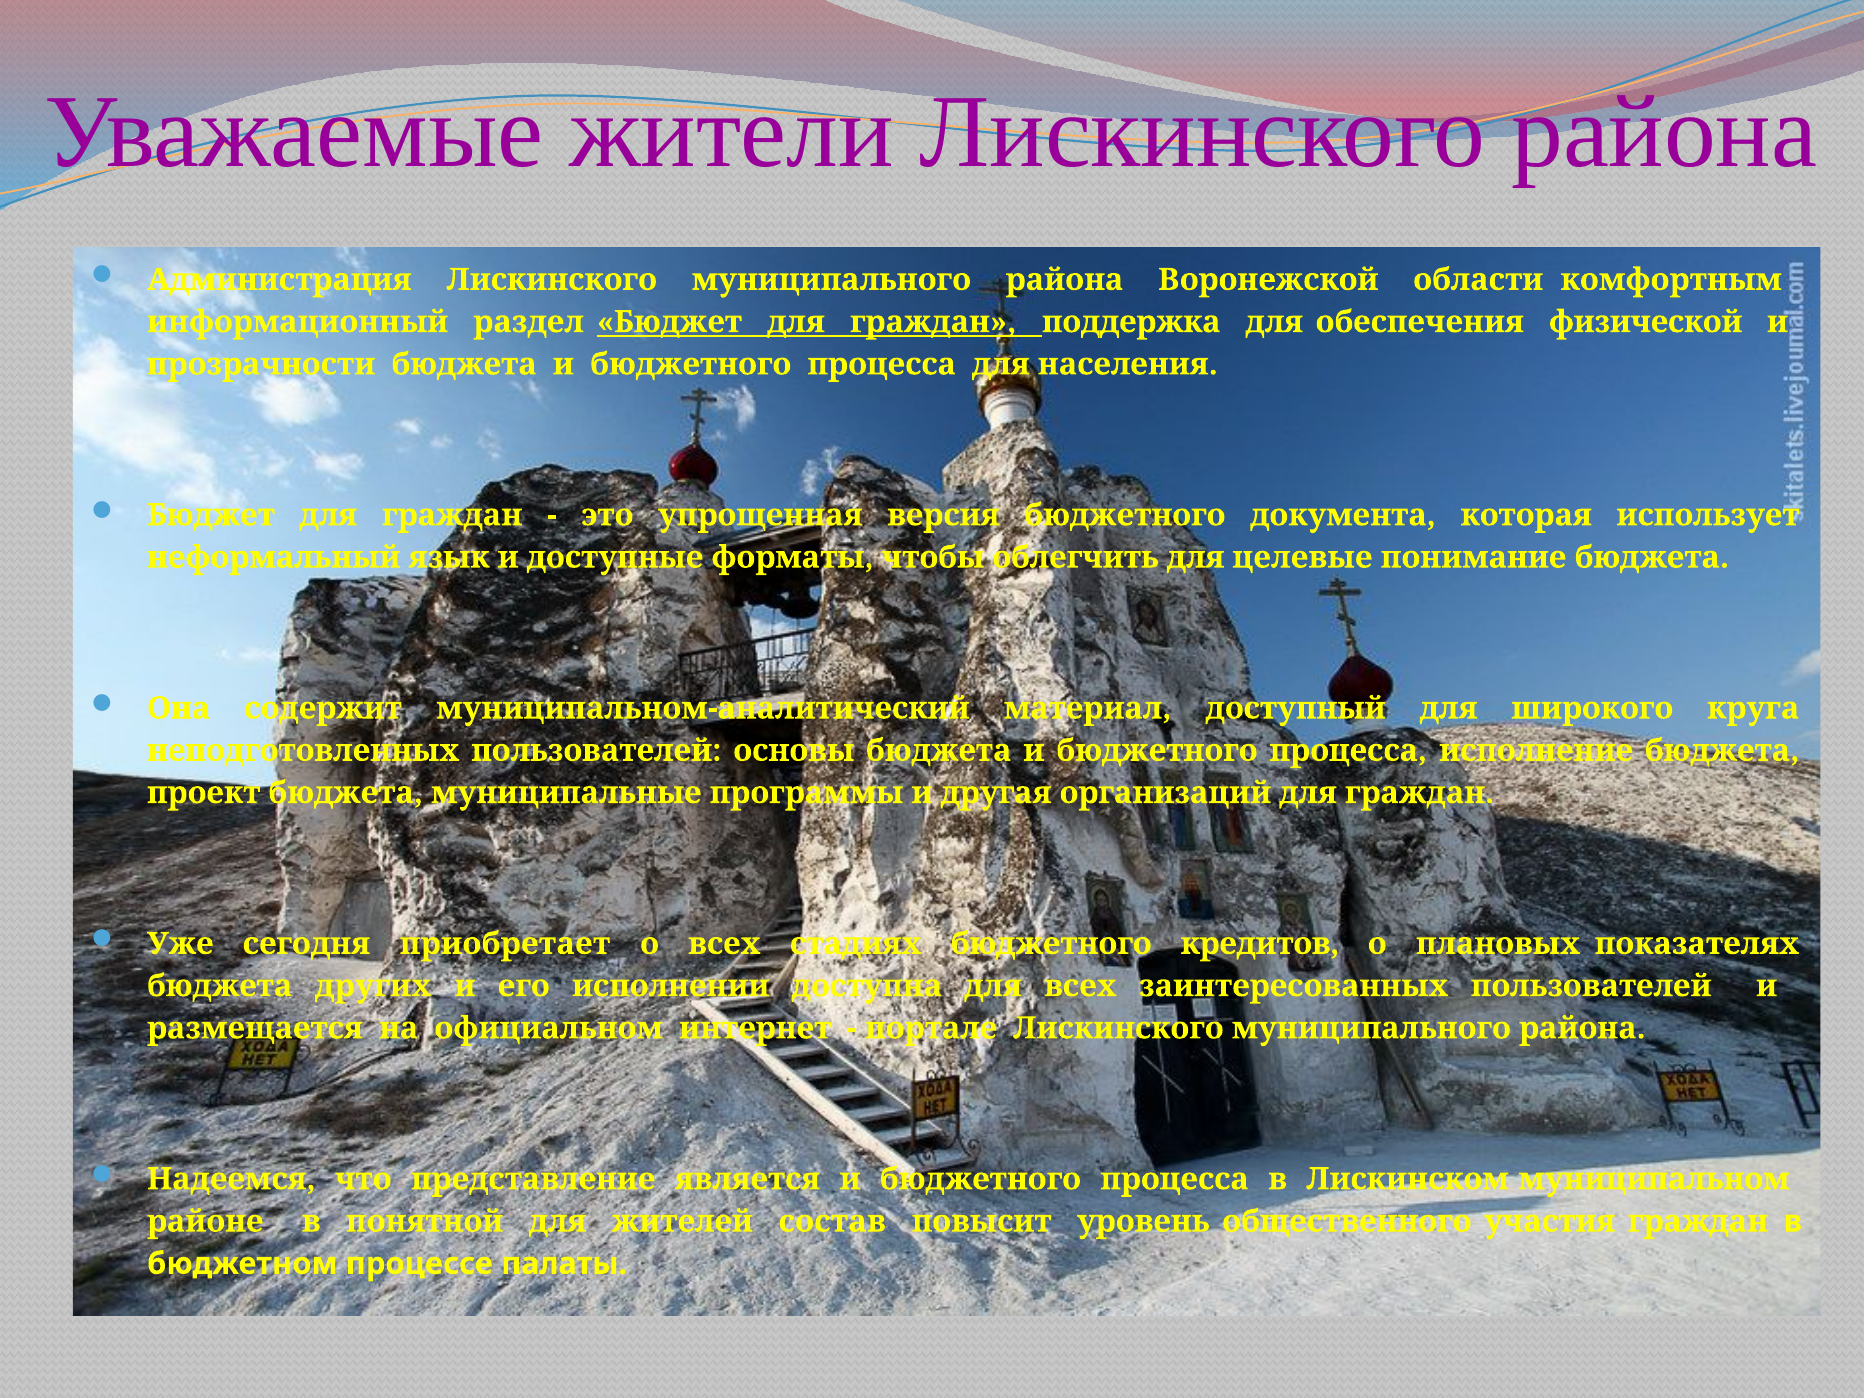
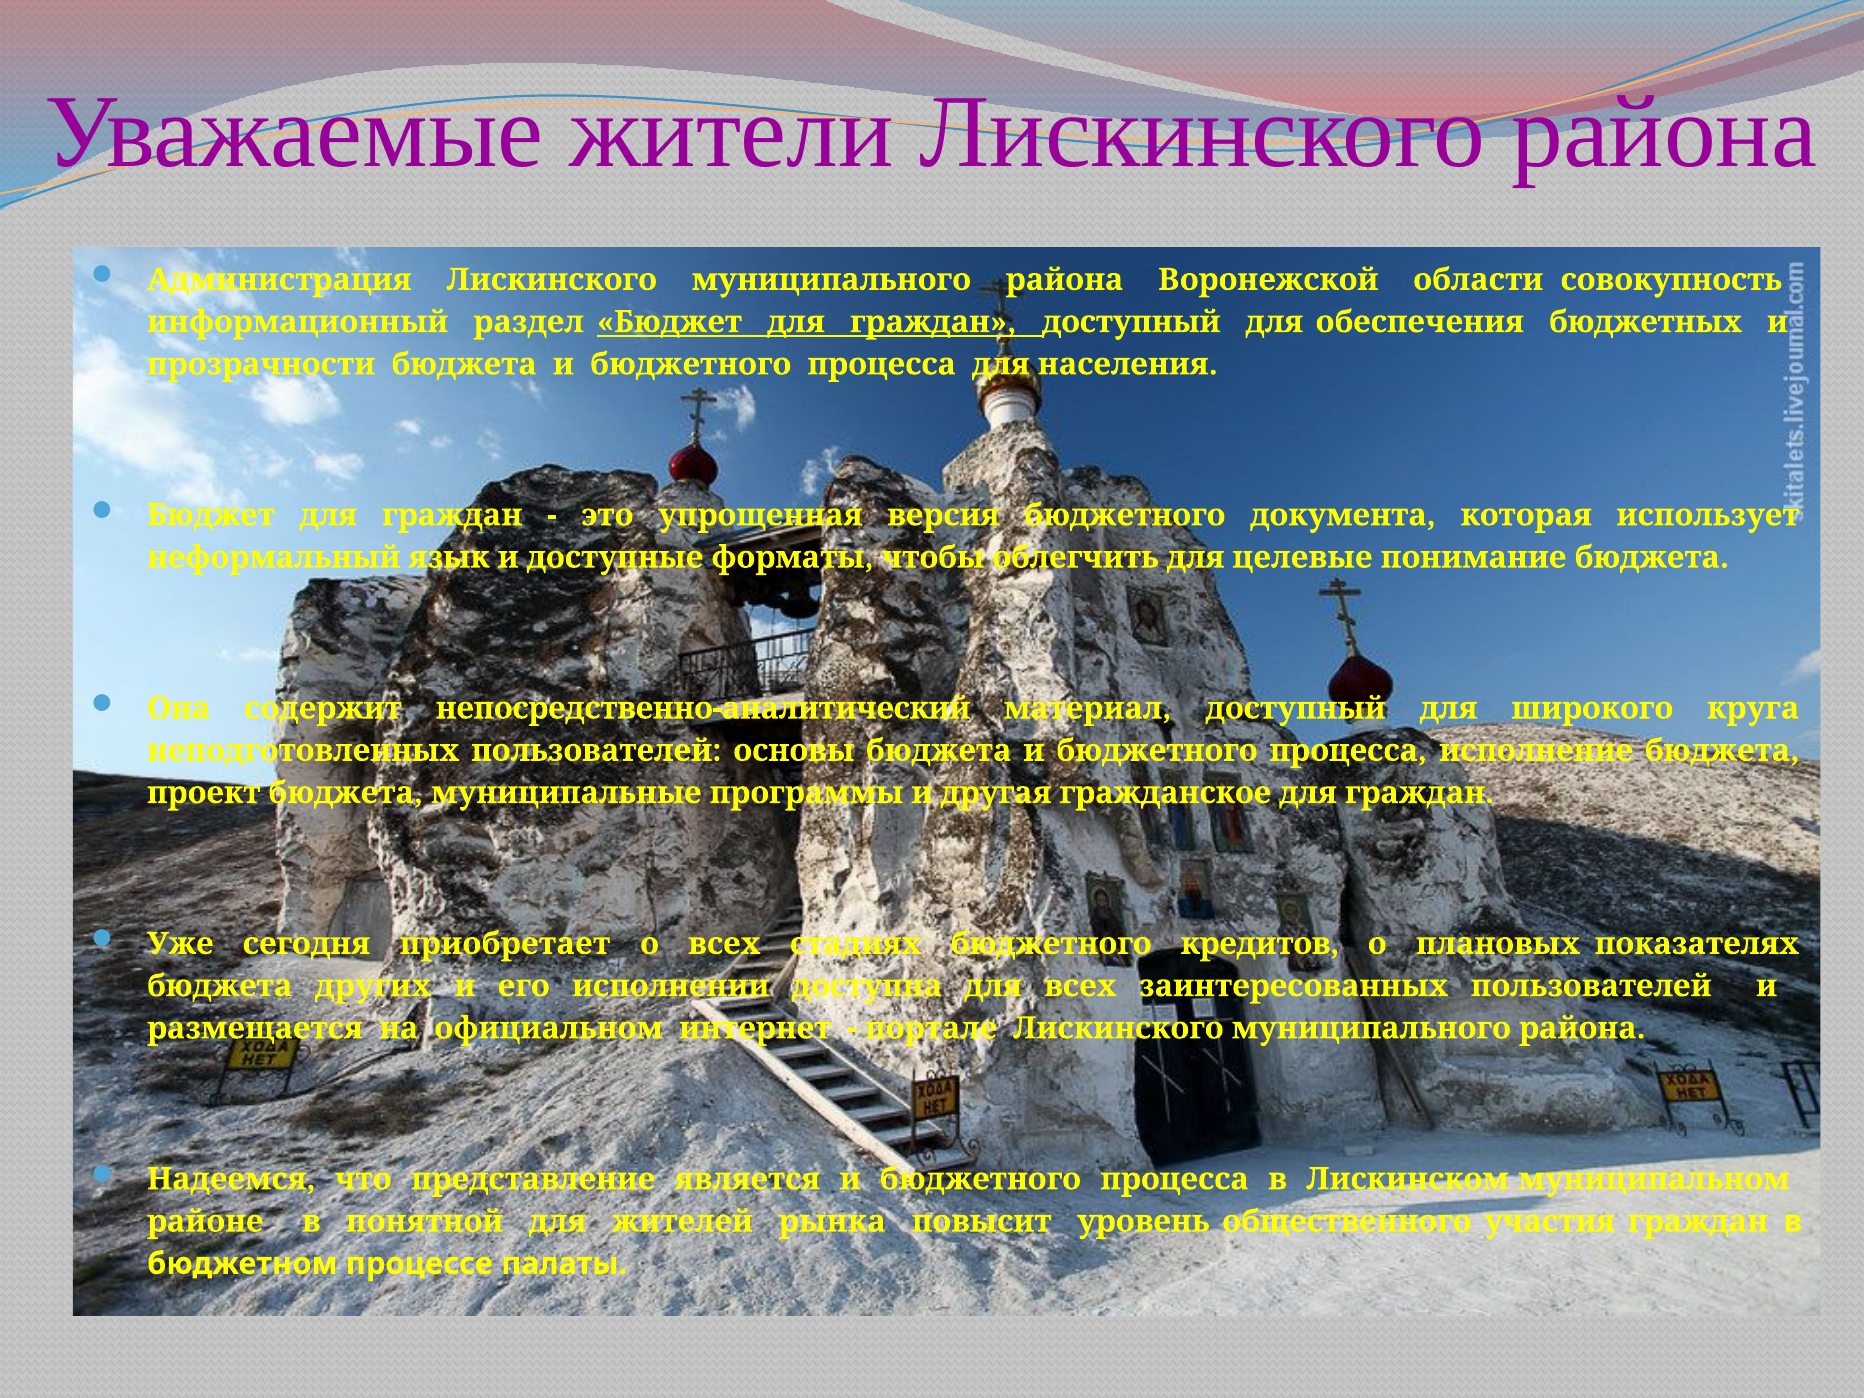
комфортным: комфортным -> совокупность
граждан поддержка: поддержка -> доступный
физической: физической -> бюджетных
муниципальном-аналитический: муниципальном-аналитический -> непосредственно-аналитический
организаций: организаций -> гражданское
состав: состав -> рынка
